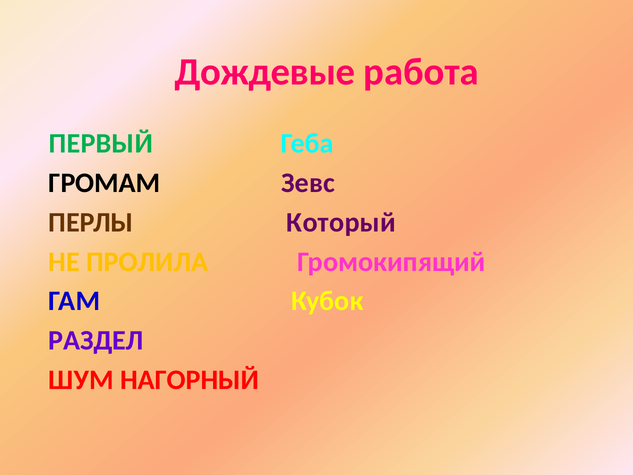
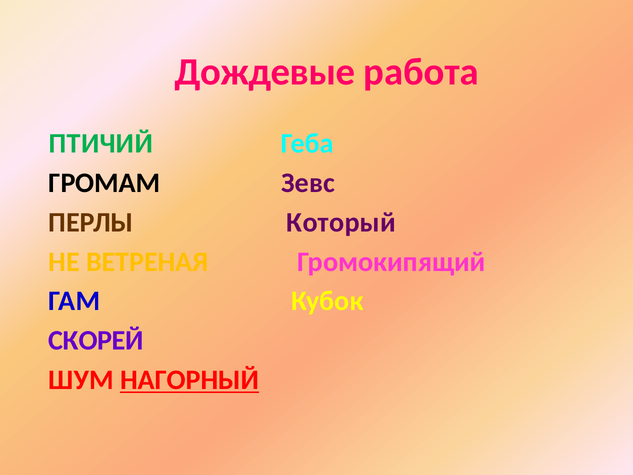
ПЕРВЫЙ: ПЕРВЫЙ -> ПТИЧИЙ
ПРОЛИЛА: ПРОЛИЛА -> ВЕТРЕНАЯ
РАЗДЕЛ: РАЗДЕЛ -> СКОРЕЙ
НАГОРНЫЙ underline: none -> present
